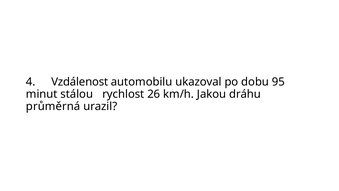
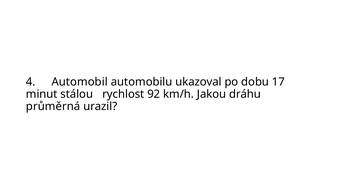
Vzdálenost: Vzdálenost -> Automobil
95: 95 -> 17
26: 26 -> 92
